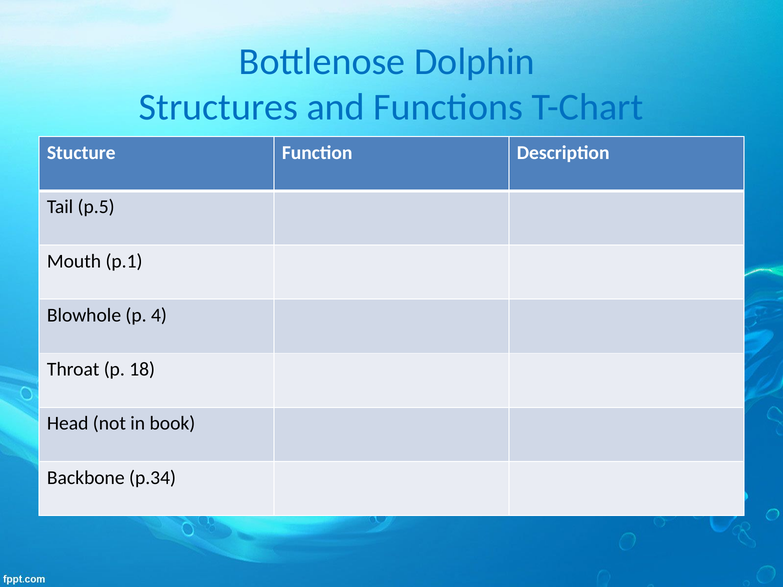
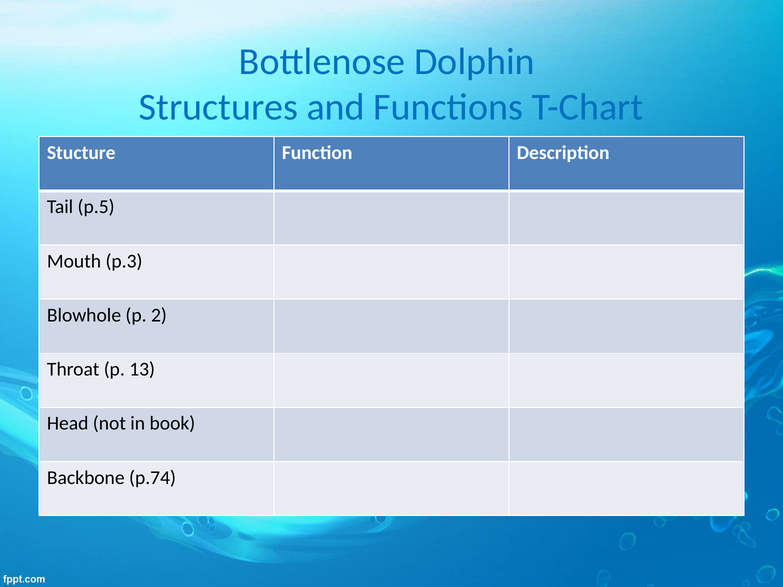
p.1: p.1 -> p.3
4: 4 -> 2
18: 18 -> 13
p.34: p.34 -> p.74
